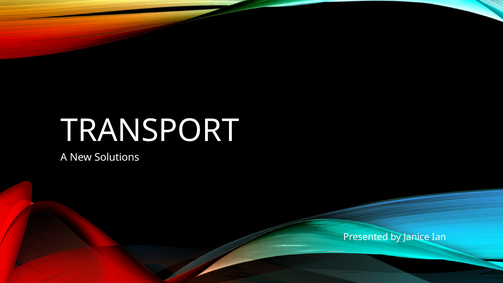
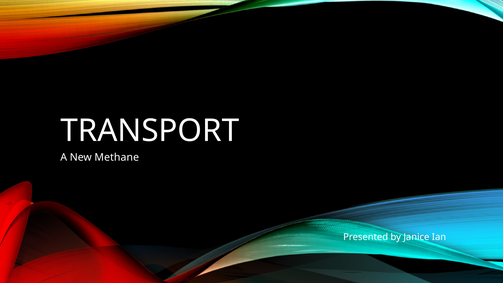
Solutions: Solutions -> Methane
